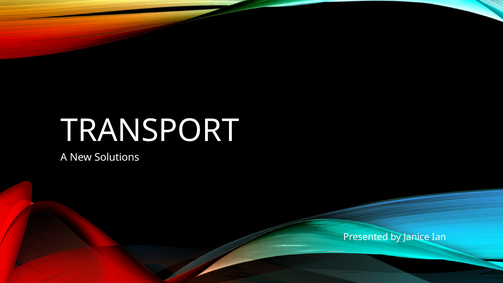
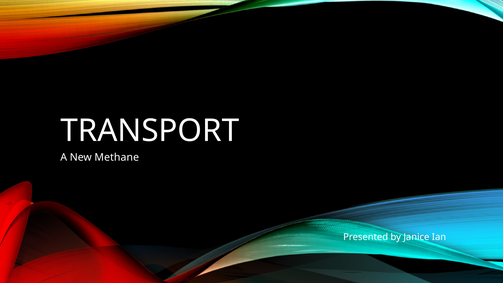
Solutions: Solutions -> Methane
